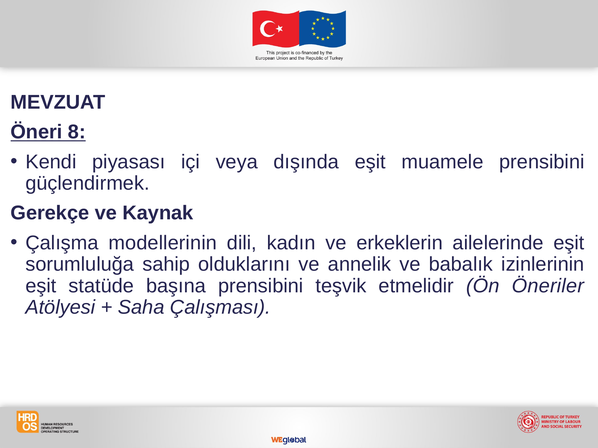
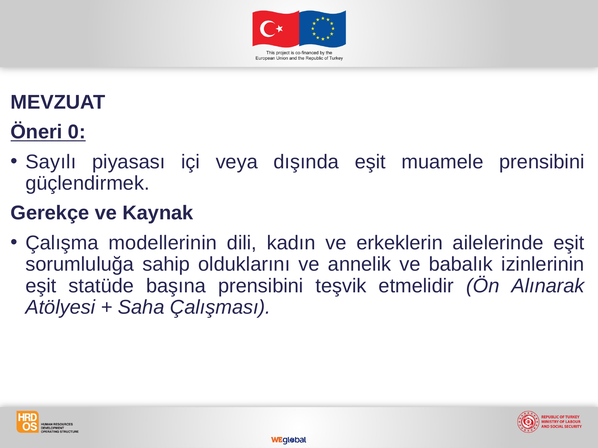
8: 8 -> 0
Kendi: Kendi -> Sayılı
Öneriler: Öneriler -> Alınarak
